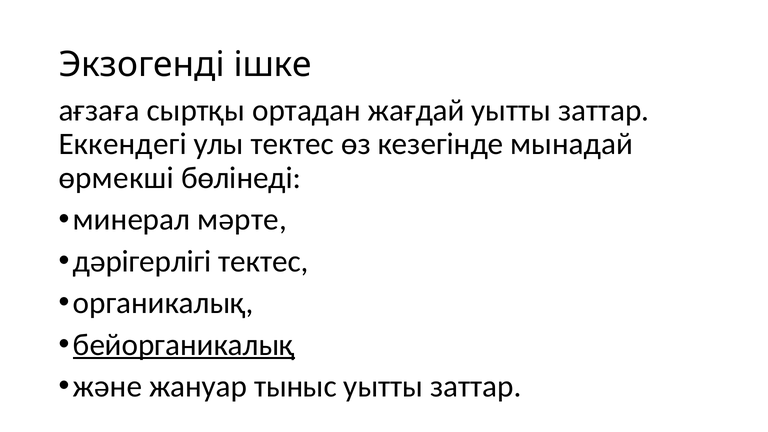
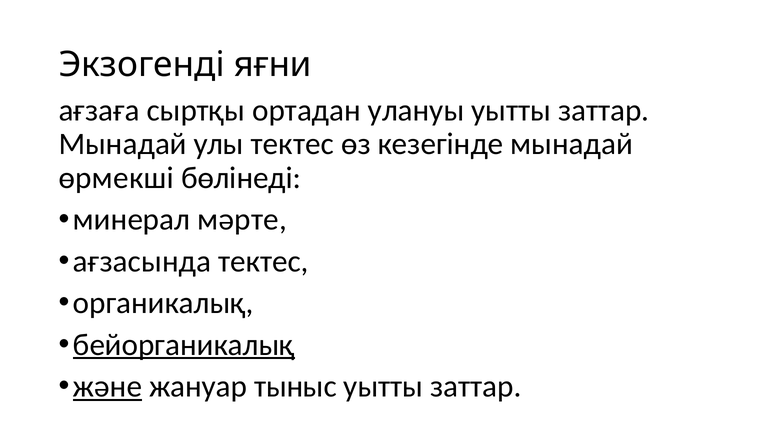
ішке: ішке -> яғни
жағдай: жағдай -> улануы
Еккендегі at (123, 144): Еккендегі -> Мынадай
дәрігерлігі: дәрігерлігі -> ағзасында
және underline: none -> present
